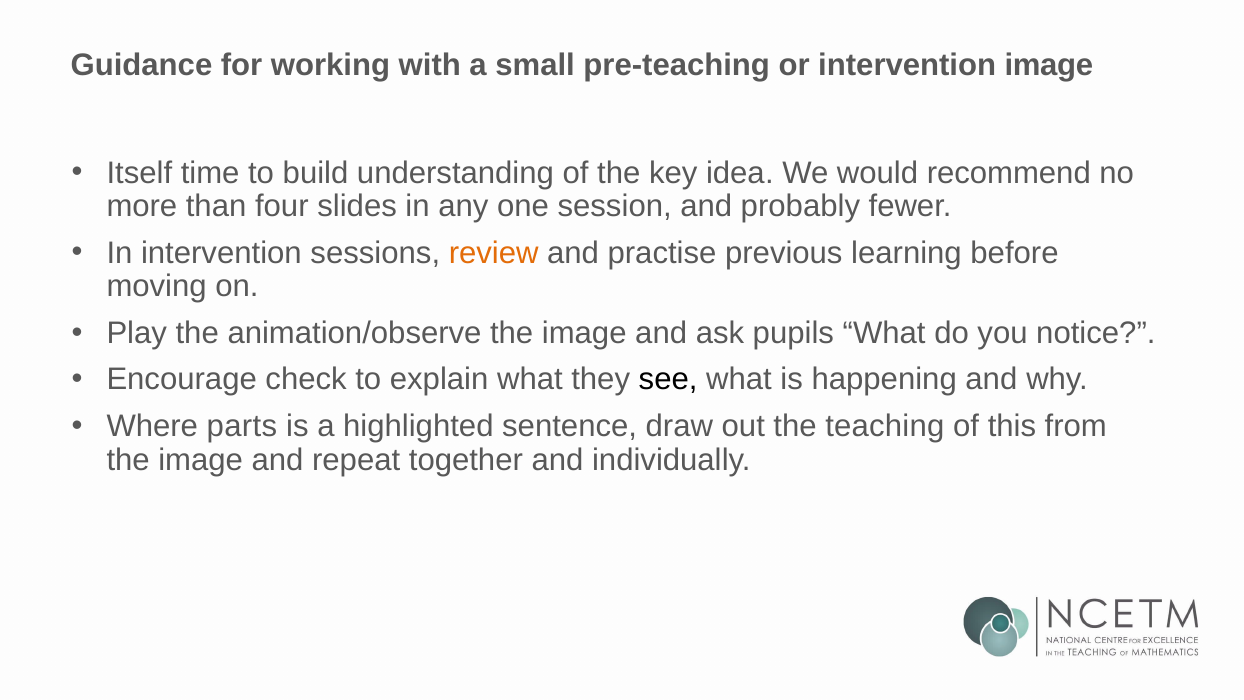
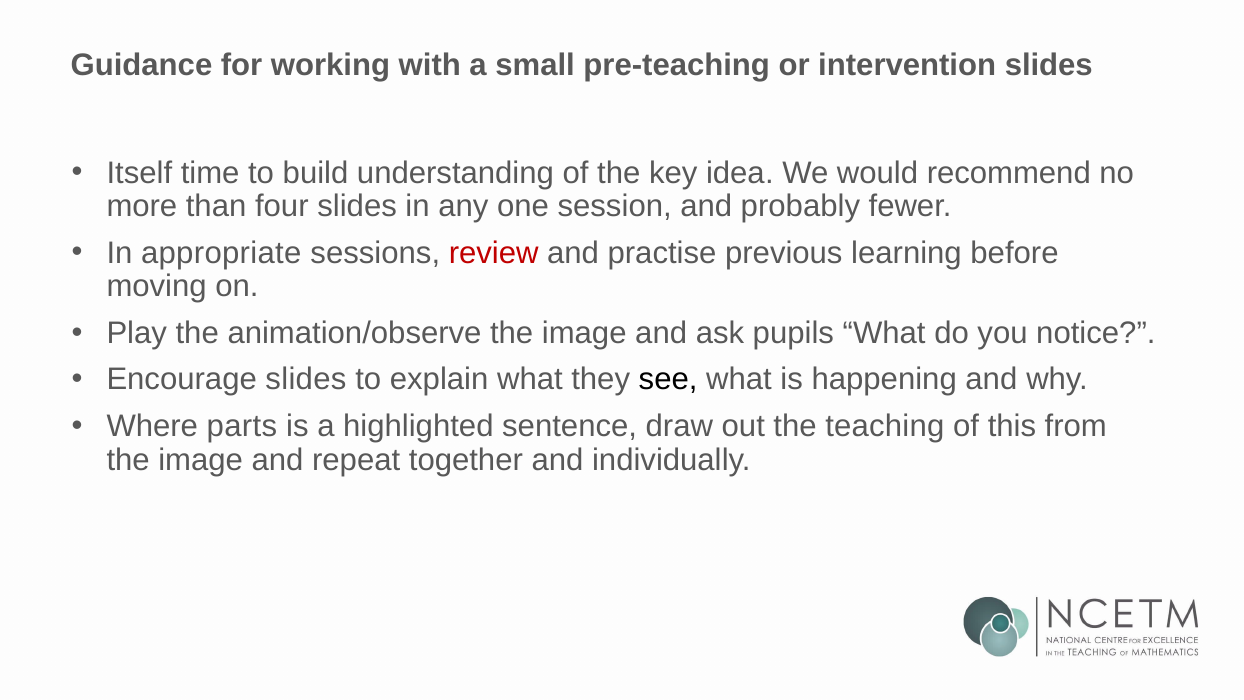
intervention image: image -> slides
In intervention: intervention -> appropriate
review colour: orange -> red
Encourage check: check -> slides
